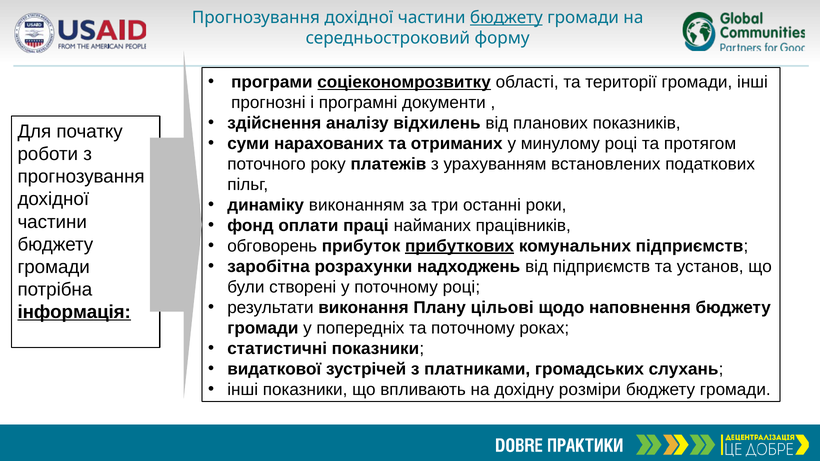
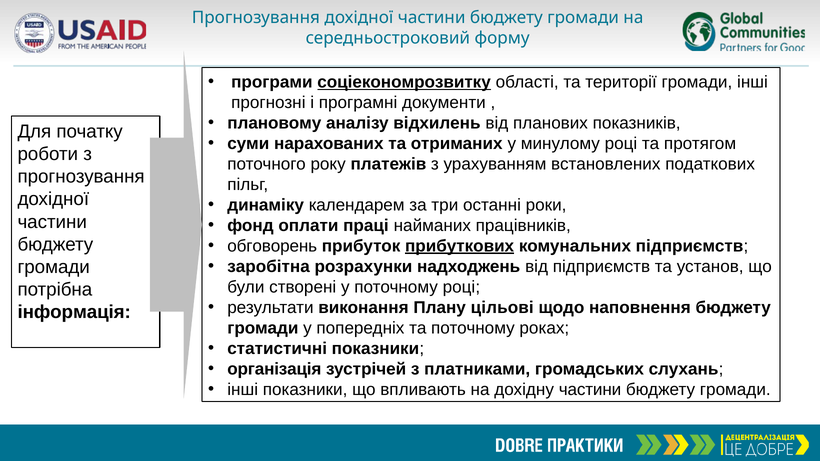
бюджету at (506, 18) underline: present -> none
здійснення: здійснення -> плановому
виконанням: виконанням -> календарем
інформація underline: present -> none
видаткової: видаткової -> організація
дохідну розміри: розміри -> частини
